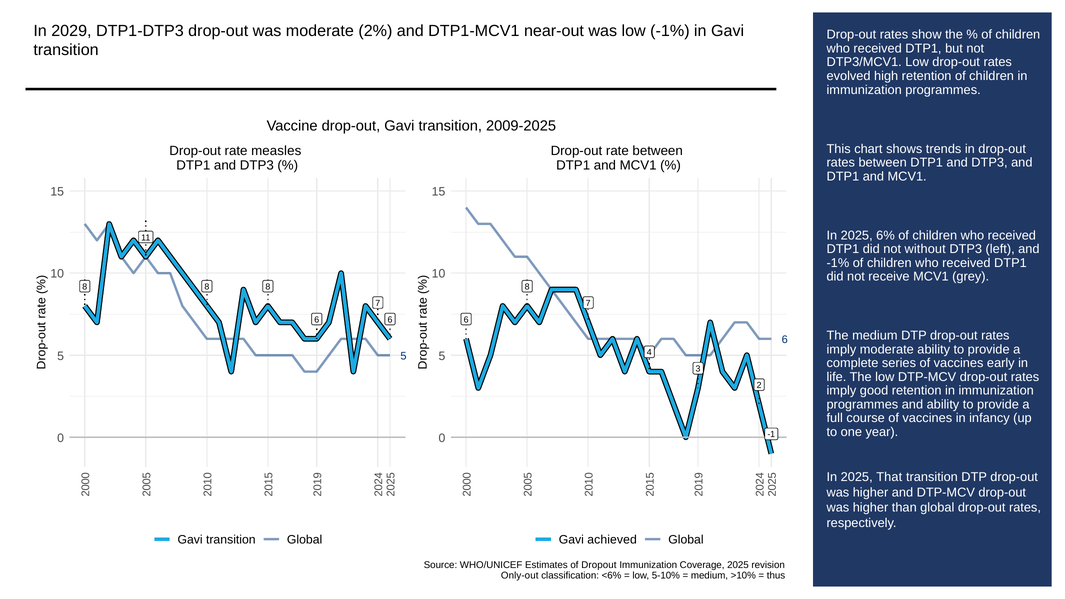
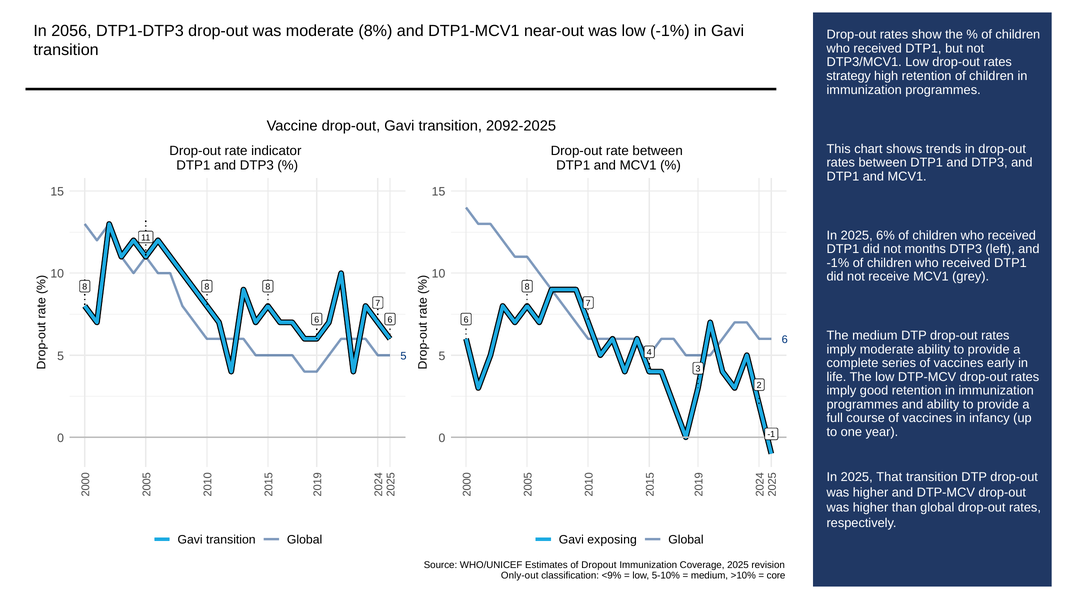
2029: 2029 -> 2056
2%: 2% -> 8%
evolved: evolved -> strategy
2009-2025: 2009-2025 -> 2092-2025
measles: measles -> indicator
without: without -> months
achieved: achieved -> exposing
<6%: <6% -> <9%
thus: thus -> core
